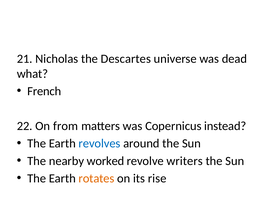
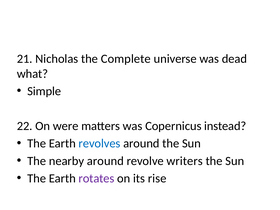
Descartes: Descartes -> Complete
French: French -> Simple
from: from -> were
nearby worked: worked -> around
rotates colour: orange -> purple
